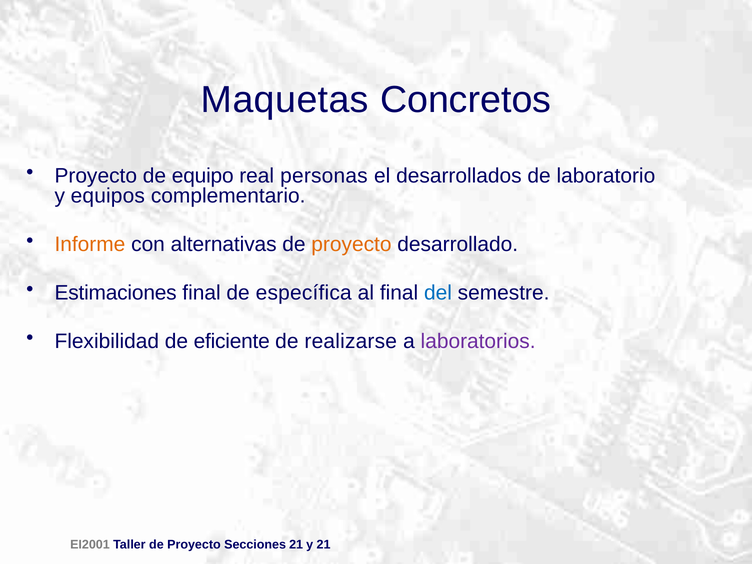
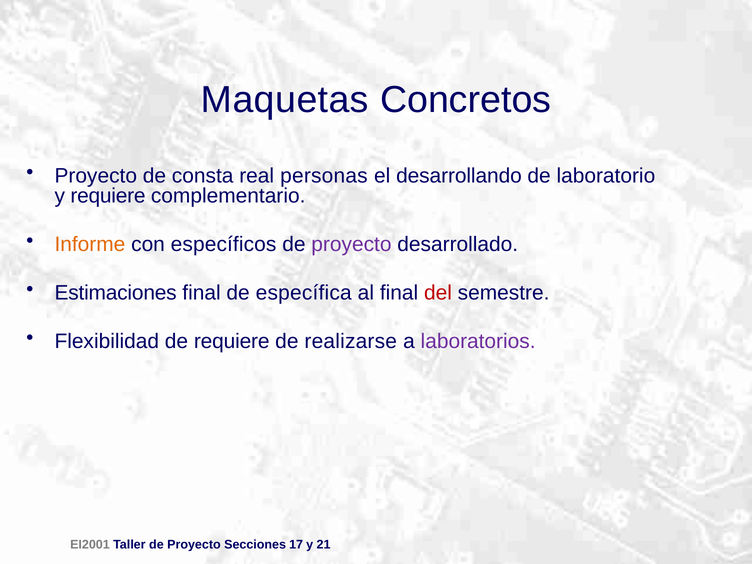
equipo: equipo -> consta
desarrollados: desarrollados -> desarrollando
y equipos: equipos -> requiere
alternativas: alternativas -> específicos
proyecto at (351, 244) colour: orange -> purple
del colour: blue -> red
de eficiente: eficiente -> requiere
Secciones 21: 21 -> 17
